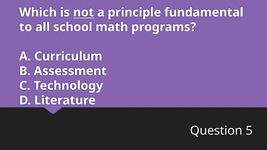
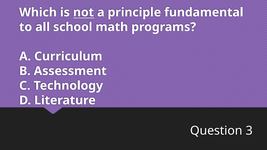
5: 5 -> 3
